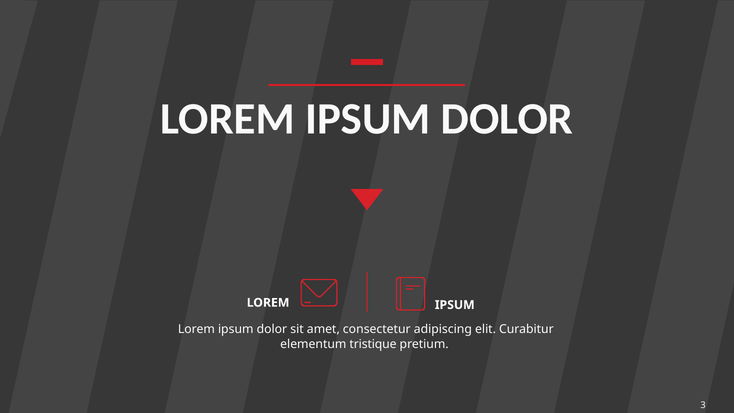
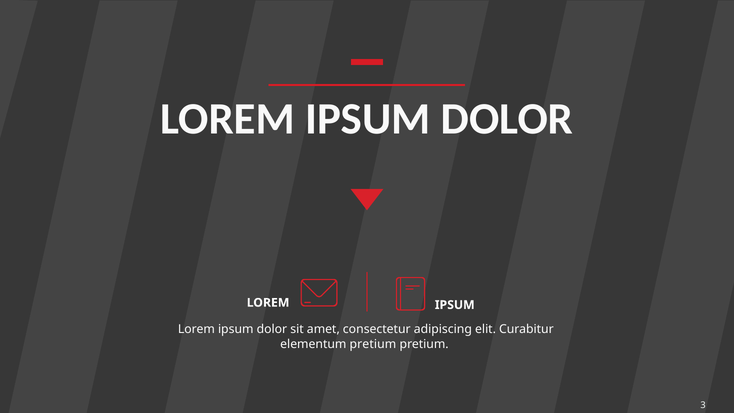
elementum tristique: tristique -> pretium
